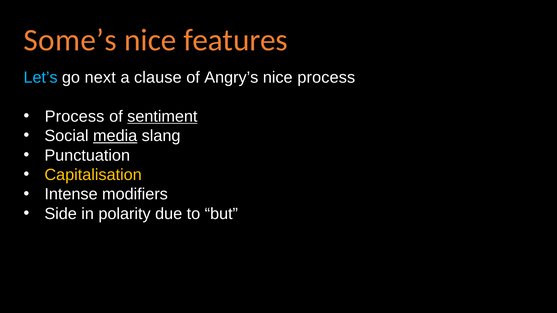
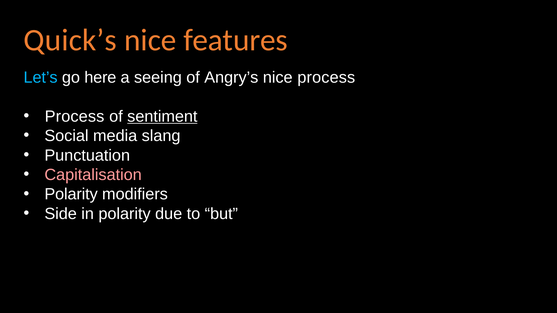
Some’s: Some’s -> Quick’s
next: next -> here
clause: clause -> seeing
media underline: present -> none
Capitalisation colour: yellow -> pink
Intense at (71, 194): Intense -> Polarity
